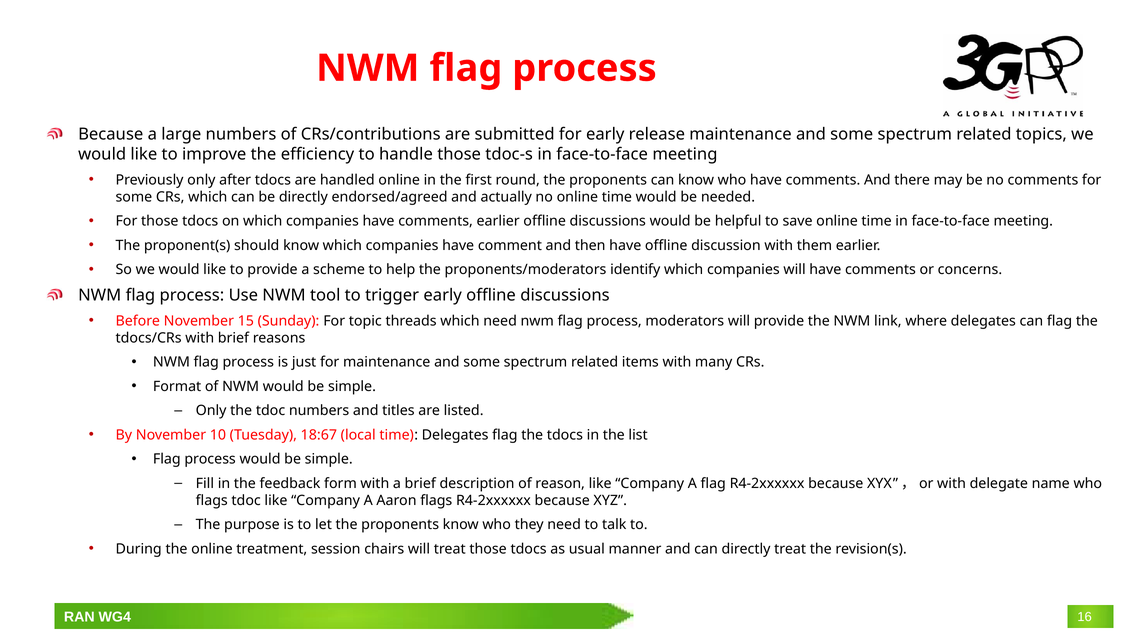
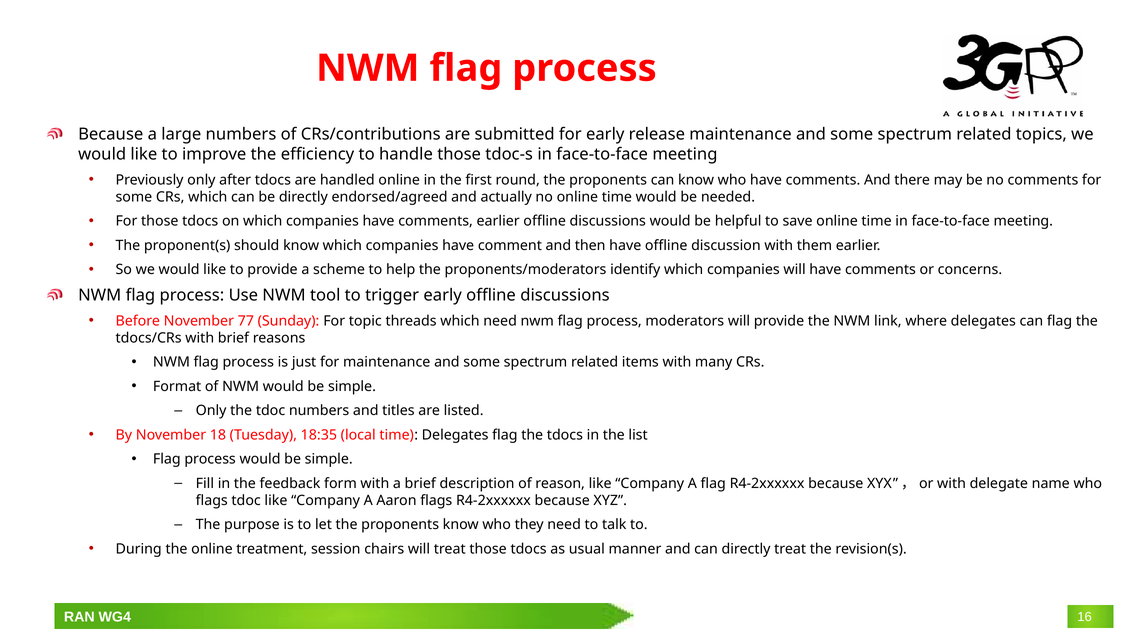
15: 15 -> 77
10: 10 -> 18
18:67: 18:67 -> 18:35
